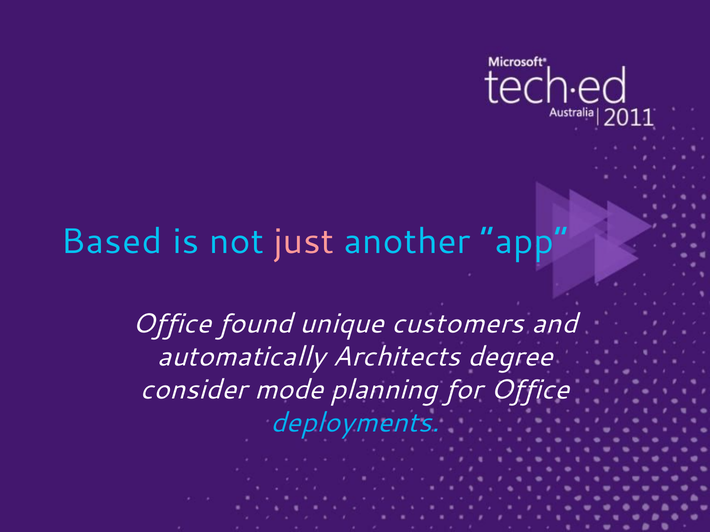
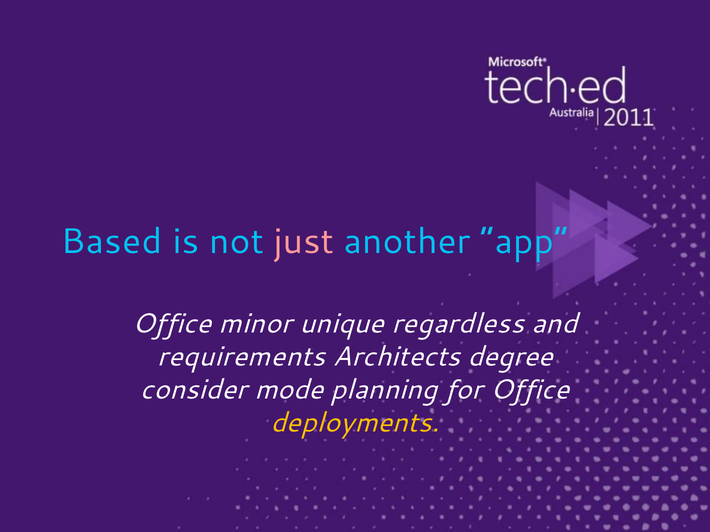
found: found -> minor
customers: customers -> regardless
automatically: automatically -> requirements
deployments colour: light blue -> yellow
